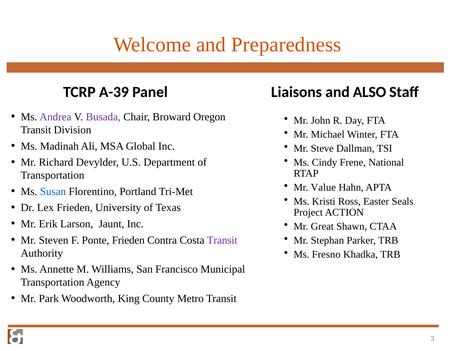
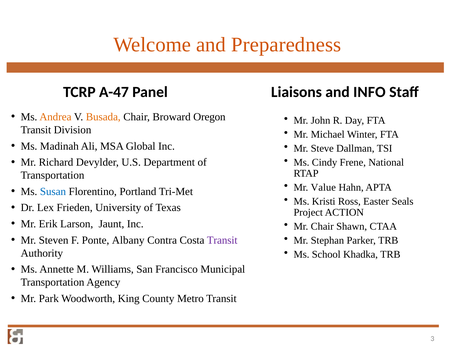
ALSO: ALSO -> INFO
A-39: A-39 -> A-47
Andrea colour: purple -> orange
Busada colour: purple -> orange
Mr Great: Great -> Chair
Ponte Frieden: Frieden -> Albany
Fresno: Fresno -> School
